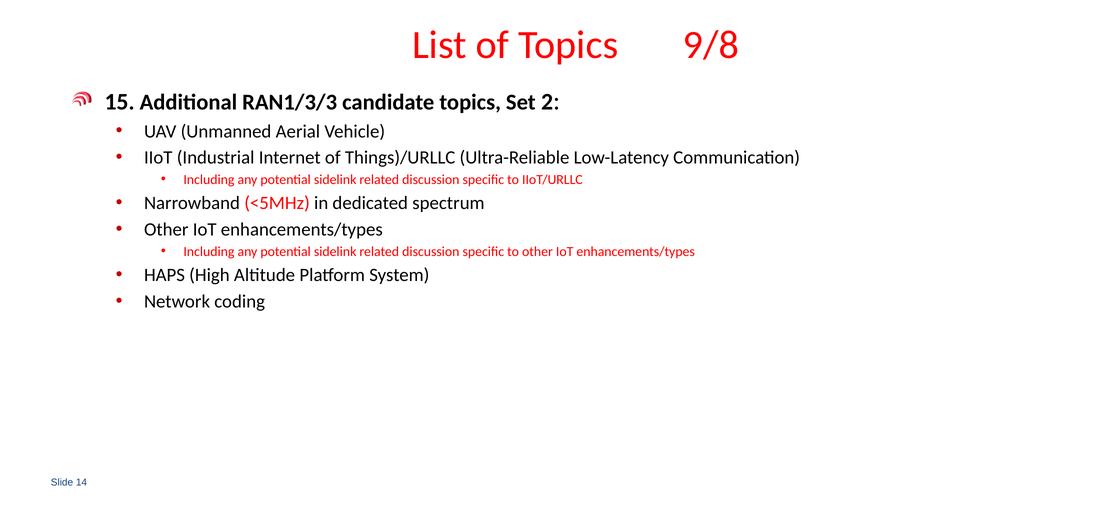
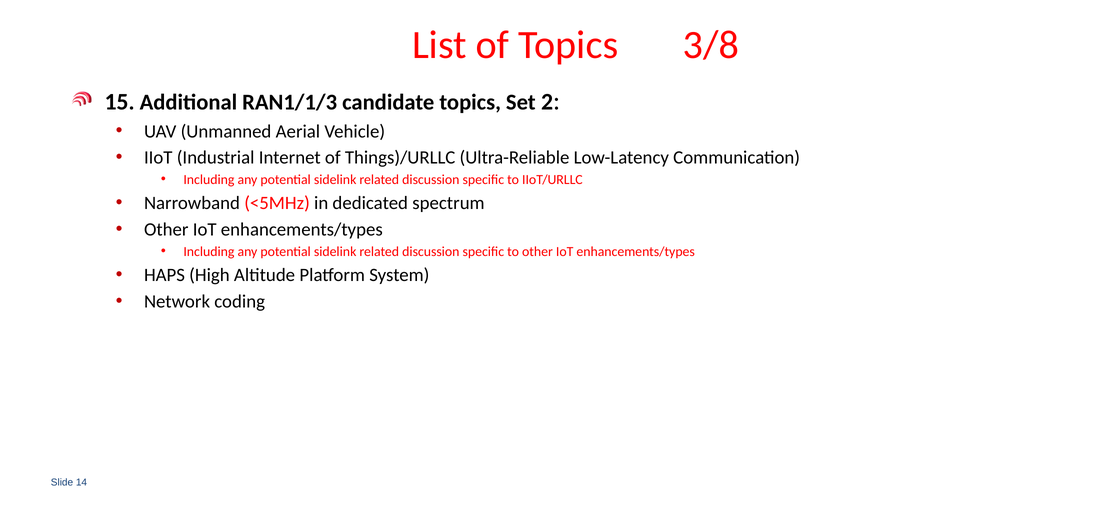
9/8: 9/8 -> 3/8
RAN1/3/3: RAN1/3/3 -> RAN1/1/3
